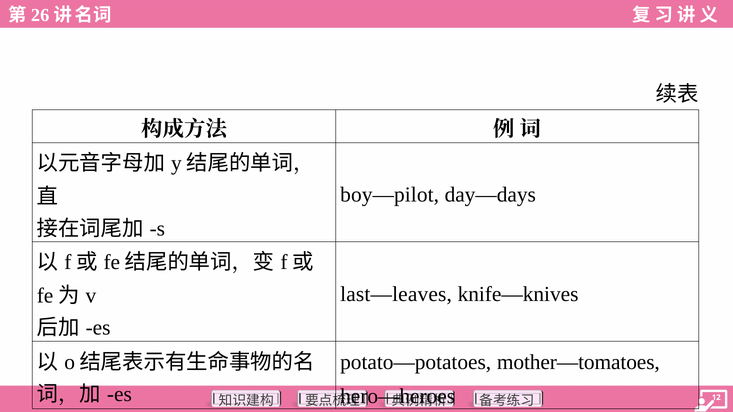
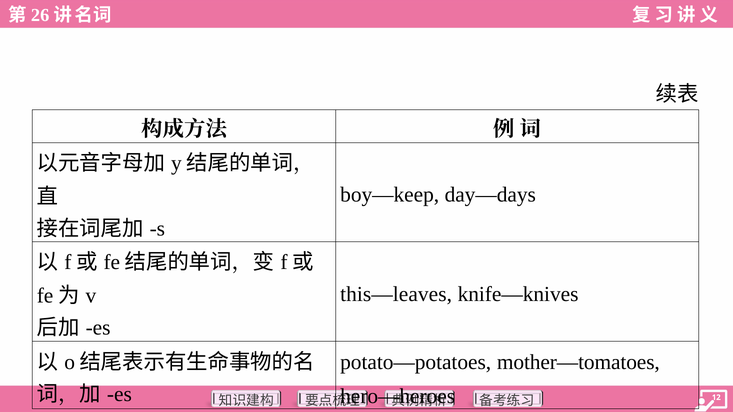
boy—pilot: boy—pilot -> boy—keep
last—leaves: last—leaves -> this—leaves
